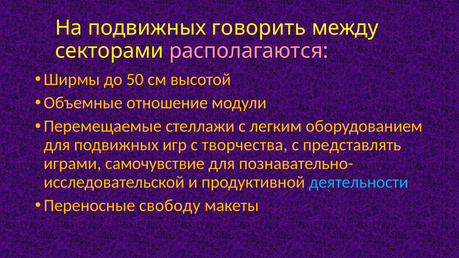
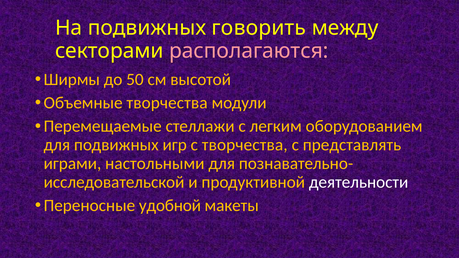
Объемные отношение: отношение -> творчества
самочувствие: самочувствие -> настольными
деятельности colour: light blue -> white
свободу: свободу -> удобной
